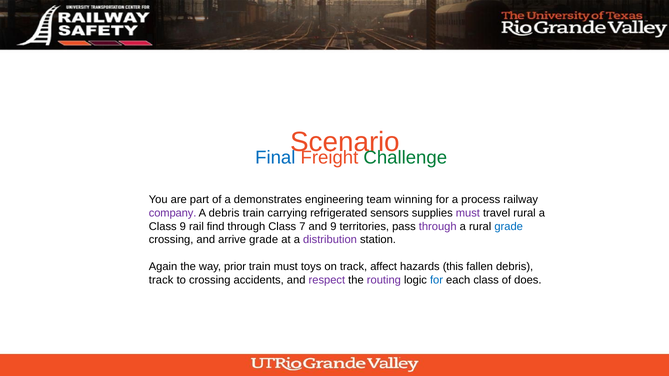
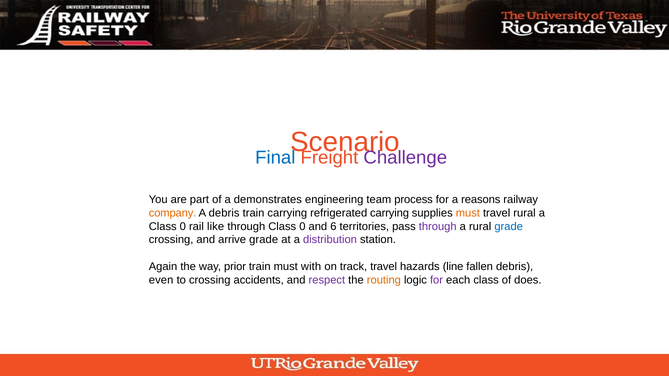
Challenge colour: green -> purple
winning: winning -> process
process: process -> reasons
company colour: purple -> orange
refrigerated sensors: sensors -> carrying
must at (468, 213) colour: purple -> orange
9 at (183, 227): 9 -> 0
find: find -> like
through Class 7: 7 -> 0
and 9: 9 -> 6
toys: toys -> with
track affect: affect -> travel
this: this -> line
track at (161, 280): track -> even
routing colour: purple -> orange
for at (437, 280) colour: blue -> purple
